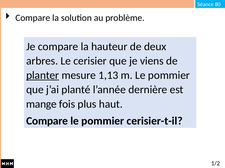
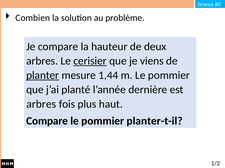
Compare at (33, 18): Compare -> Combien
cerisier underline: none -> present
1,13: 1,13 -> 1,44
mange at (41, 104): mange -> arbres
cerisier-t-il: cerisier-t-il -> planter-t-il
